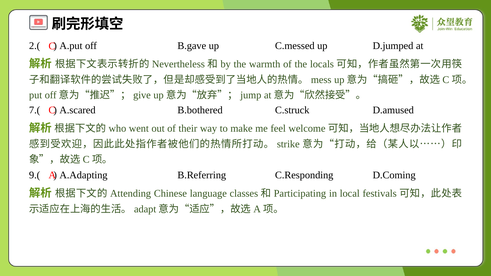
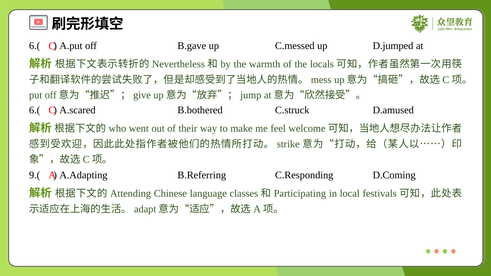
2.( at (35, 46): 2.( -> 6.(
7.( at (35, 110): 7.( -> 6.(
